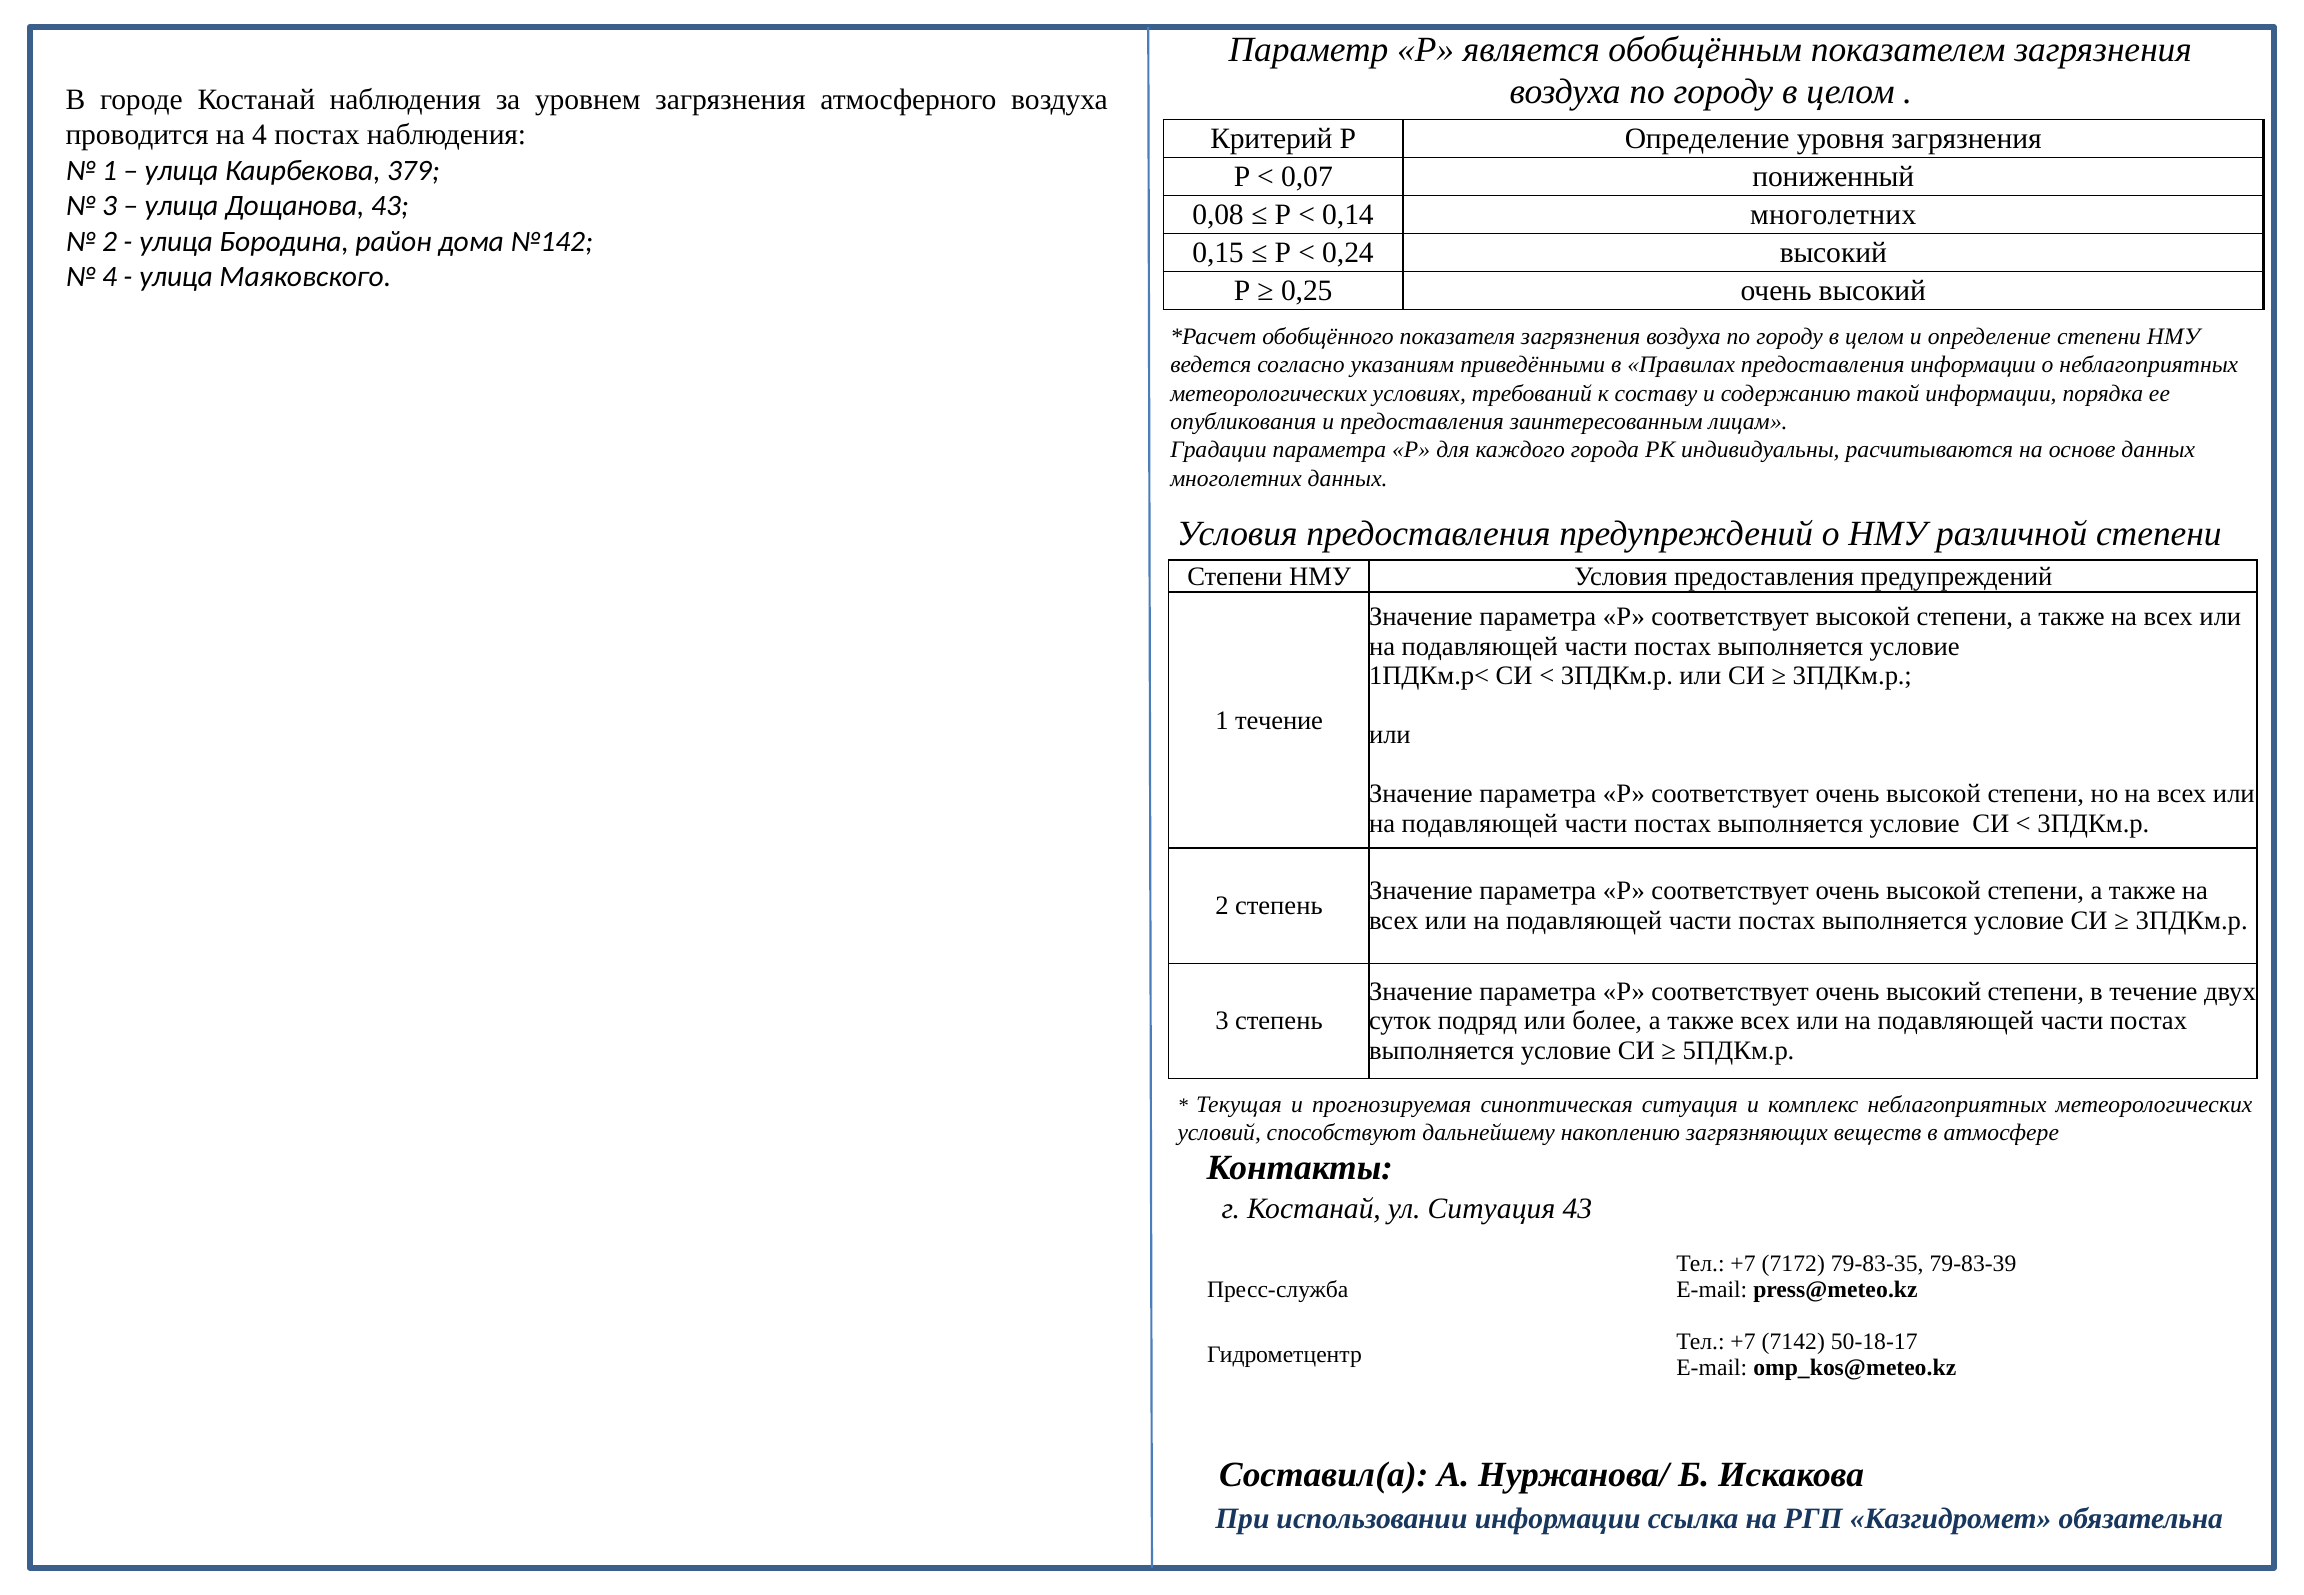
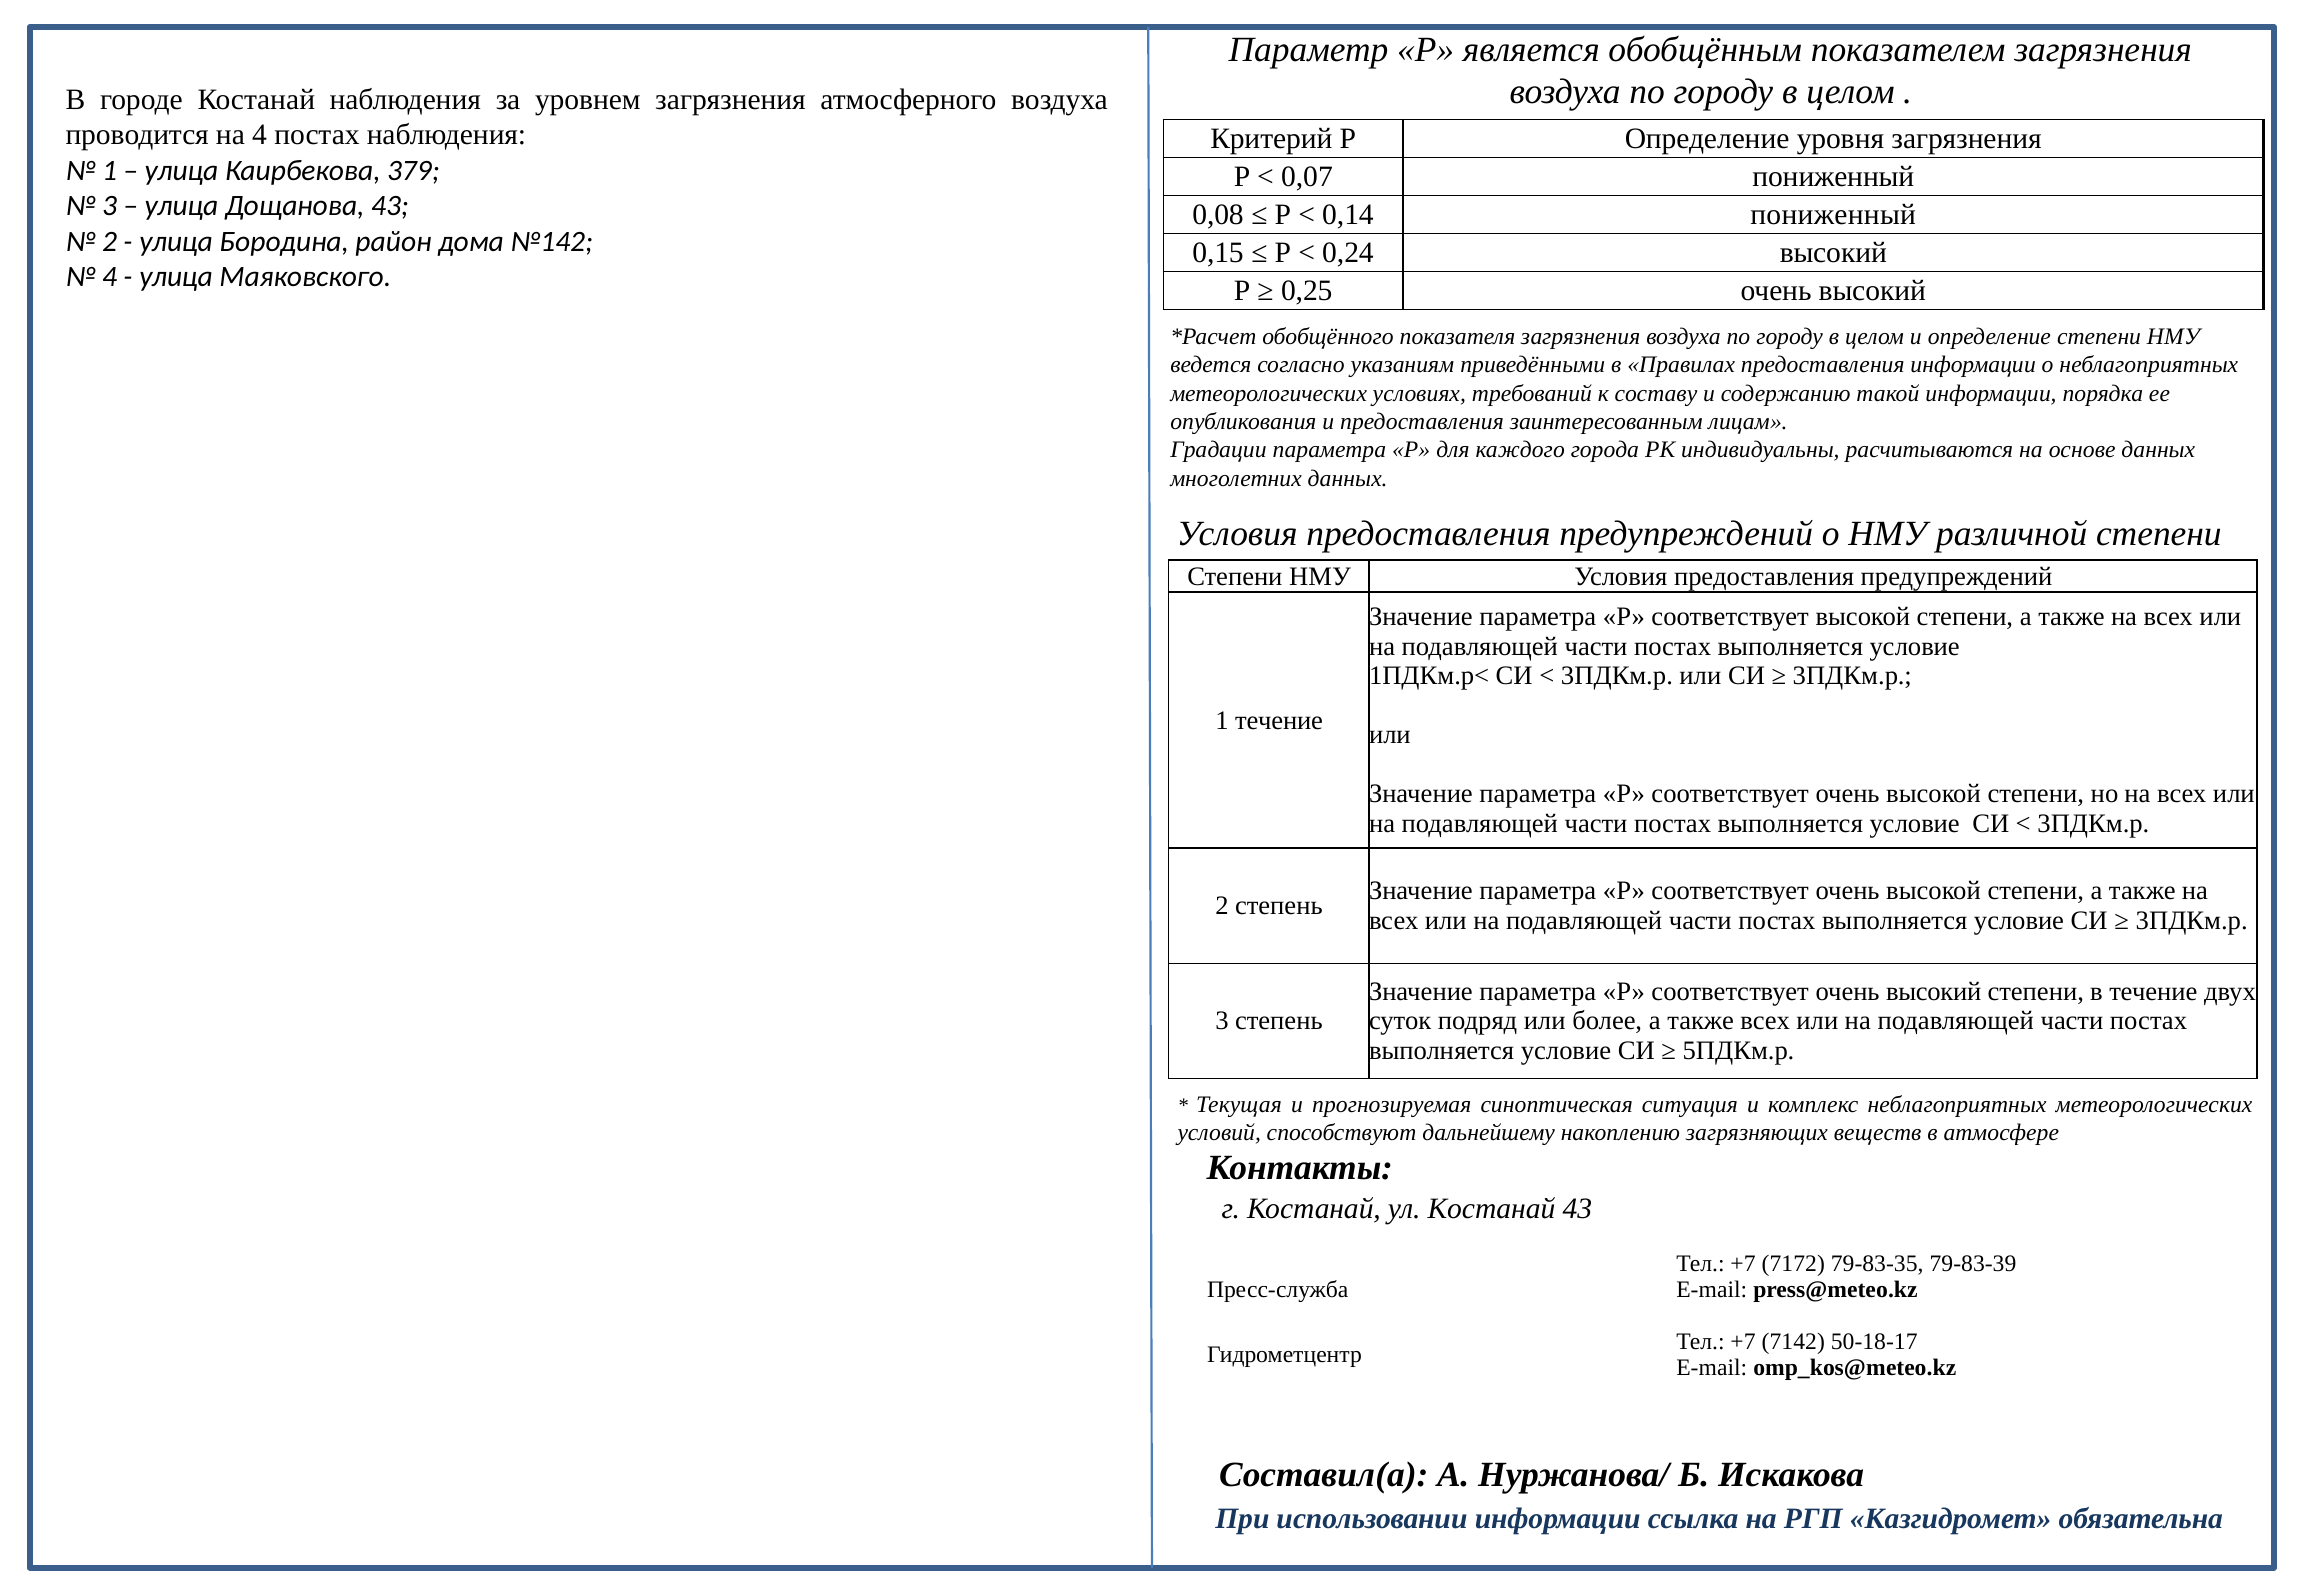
0,14 многолетних: многолетних -> пониженный
ул Ситуация: Ситуация -> Костанай
